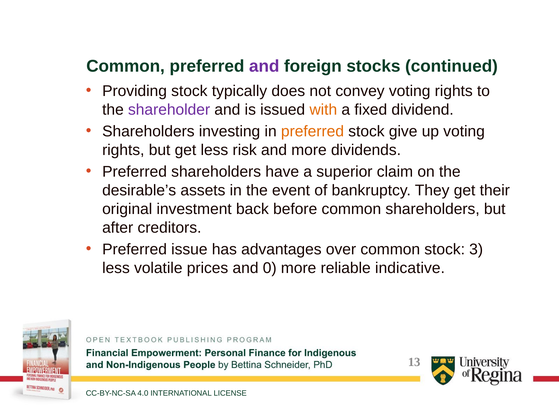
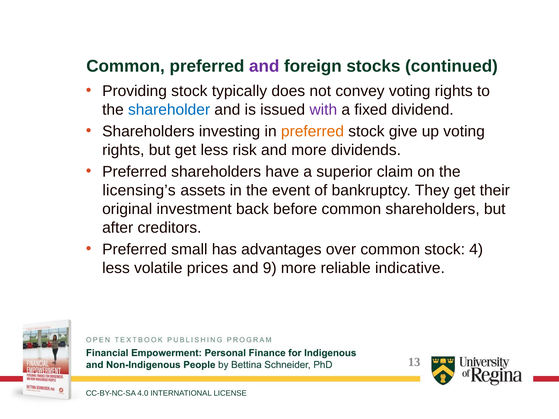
shareholder colour: purple -> blue
with colour: orange -> purple
desirable’s: desirable’s -> licensing’s
issue: issue -> small
3: 3 -> 4
0: 0 -> 9
